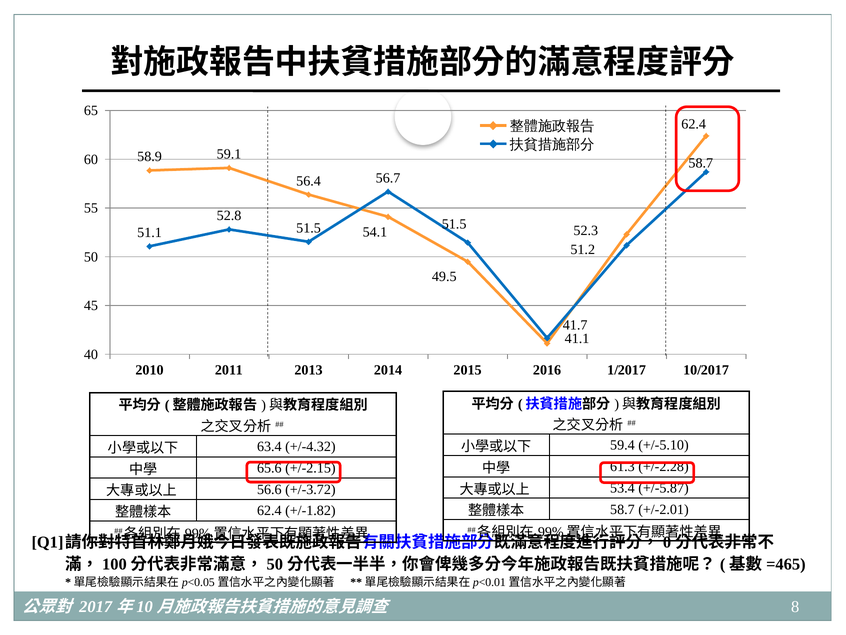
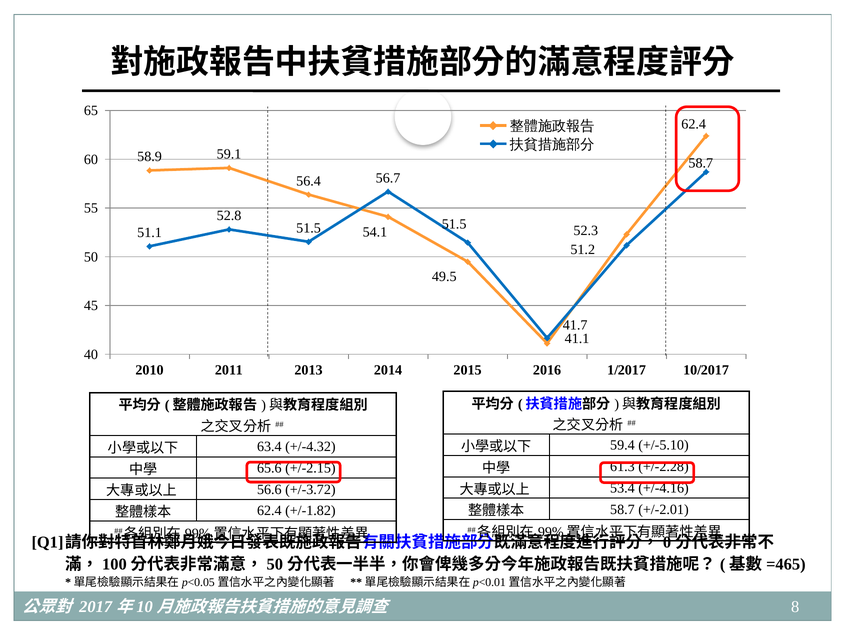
+/-5.87: +/-5.87 -> +/-4.16
